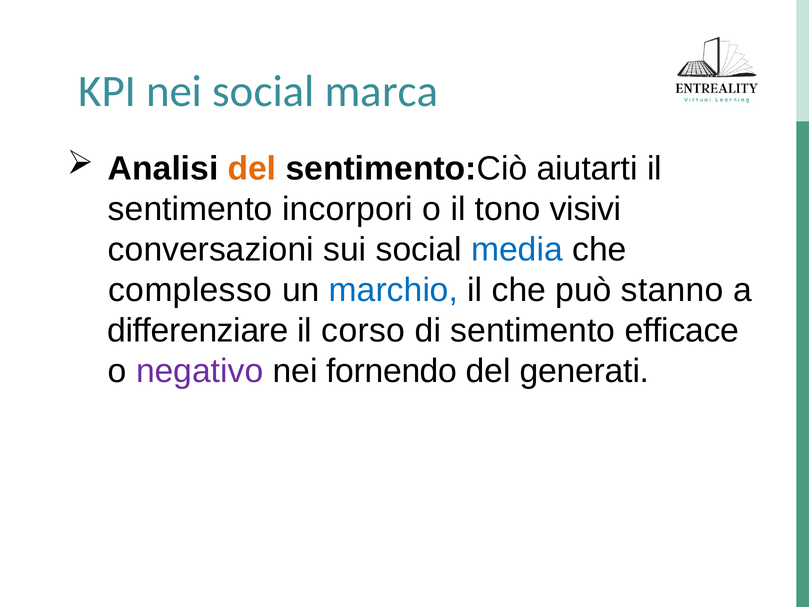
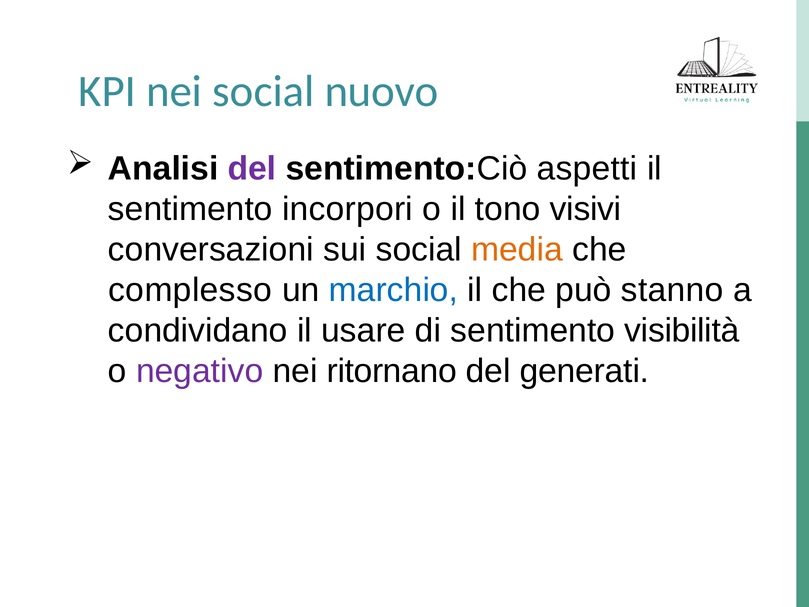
marca: marca -> nuovo
del at (252, 168) colour: orange -> purple
aiutarti: aiutarti -> aspetti
media colour: blue -> orange
differenziare: differenziare -> condividano
corso: corso -> usare
efficace: efficace -> visibilità
fornendo: fornendo -> ritornano
